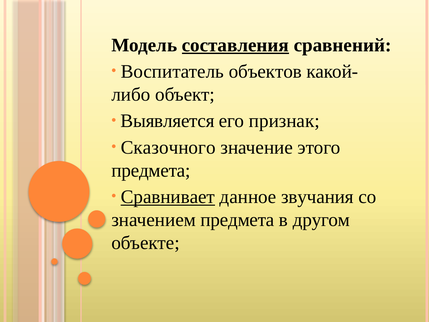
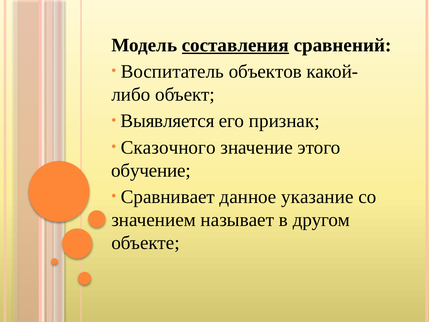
предмета at (151, 170): предмета -> обучение
Сравнивает underline: present -> none
звучания: звучания -> указание
значением предмета: предмета -> называет
